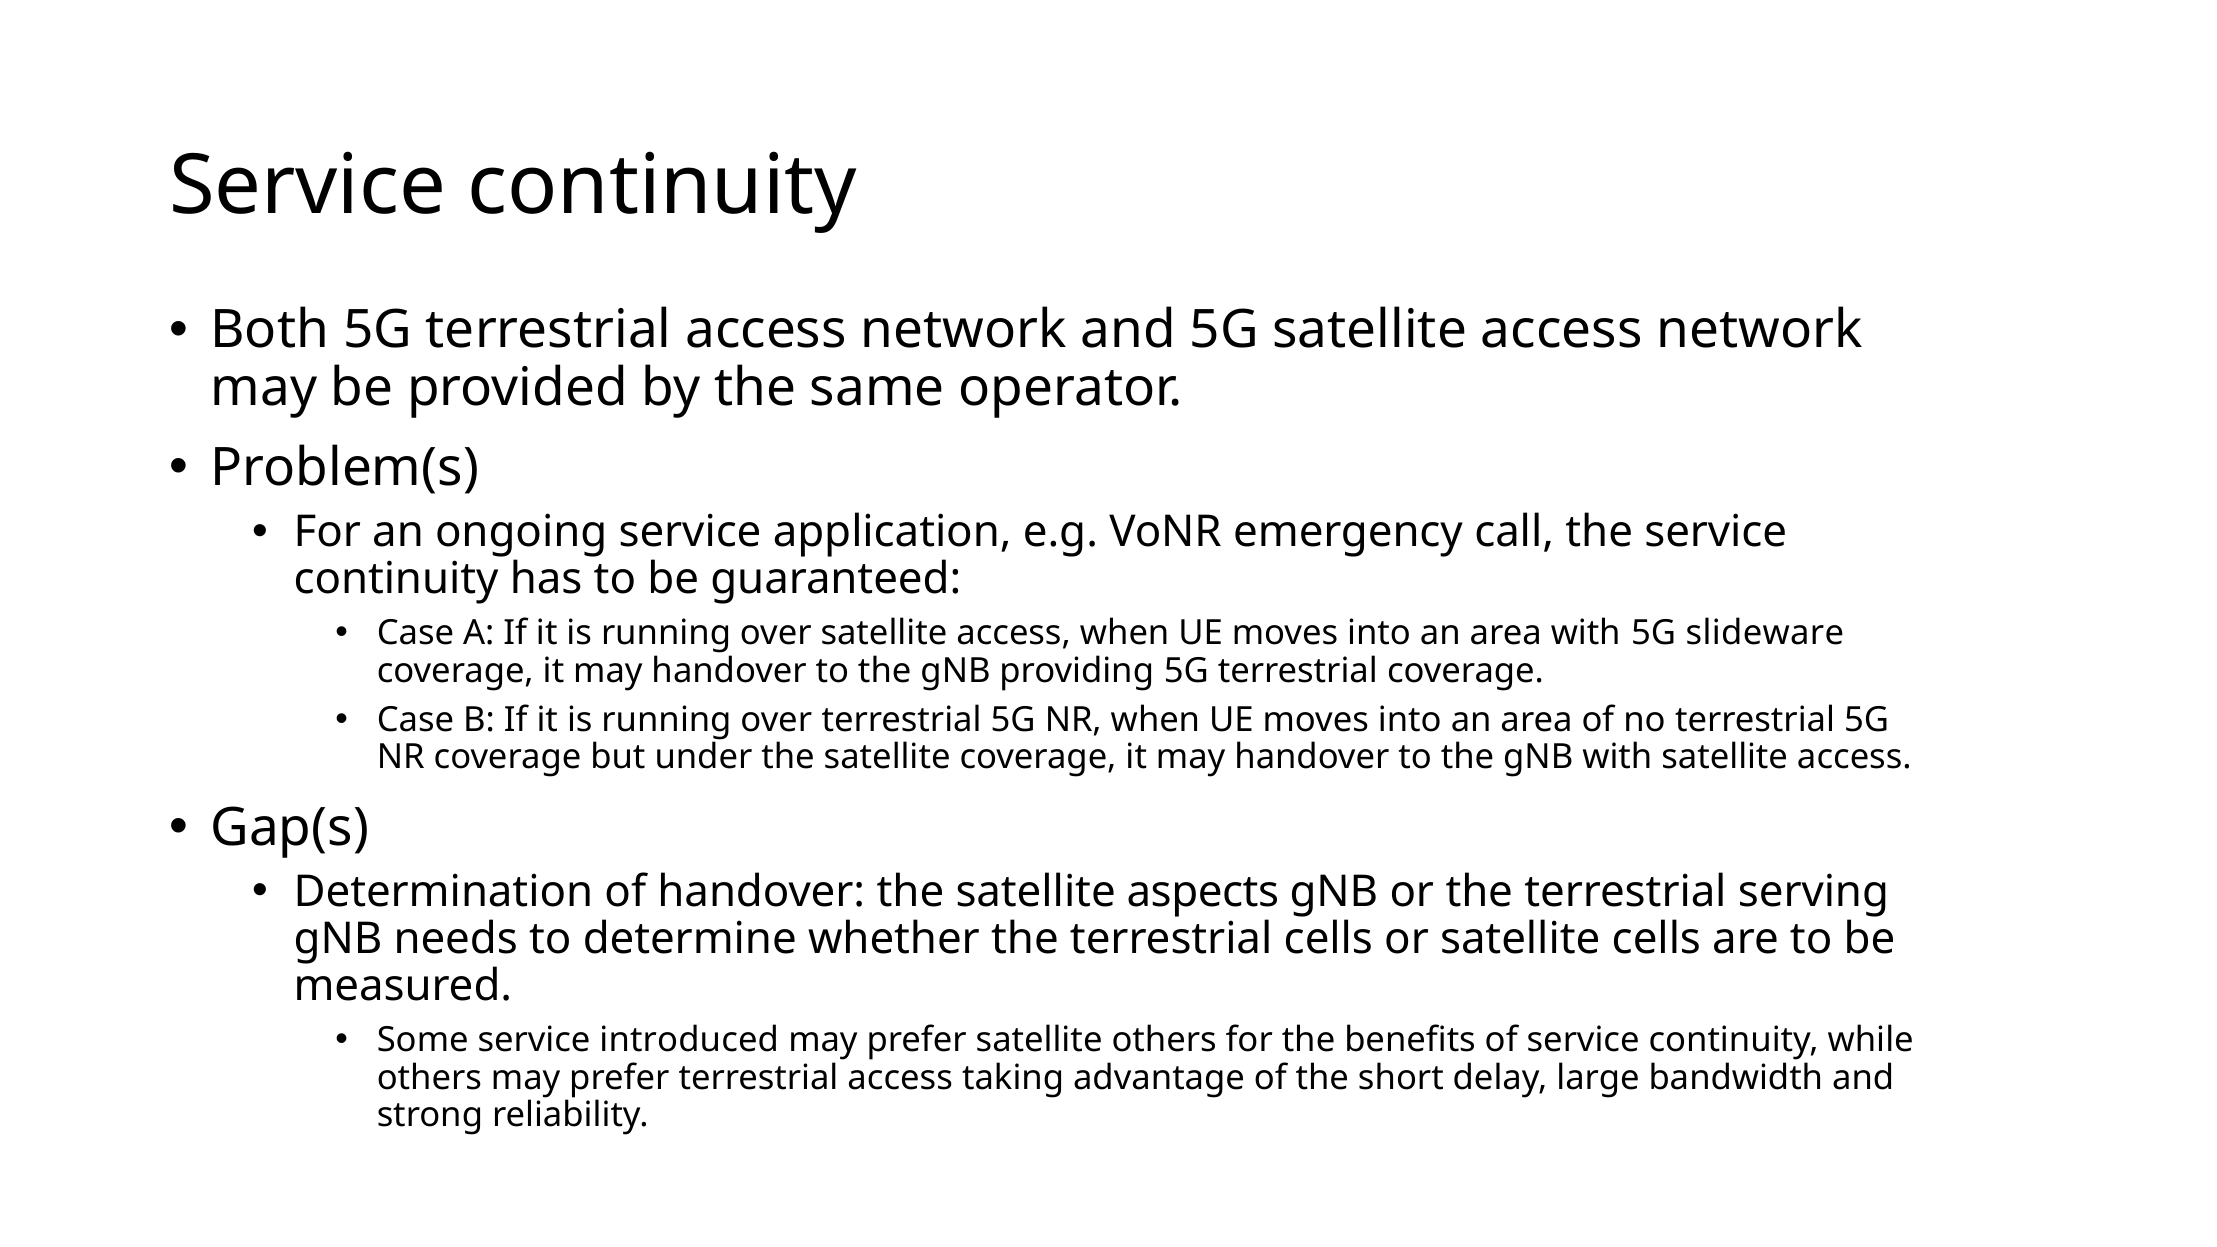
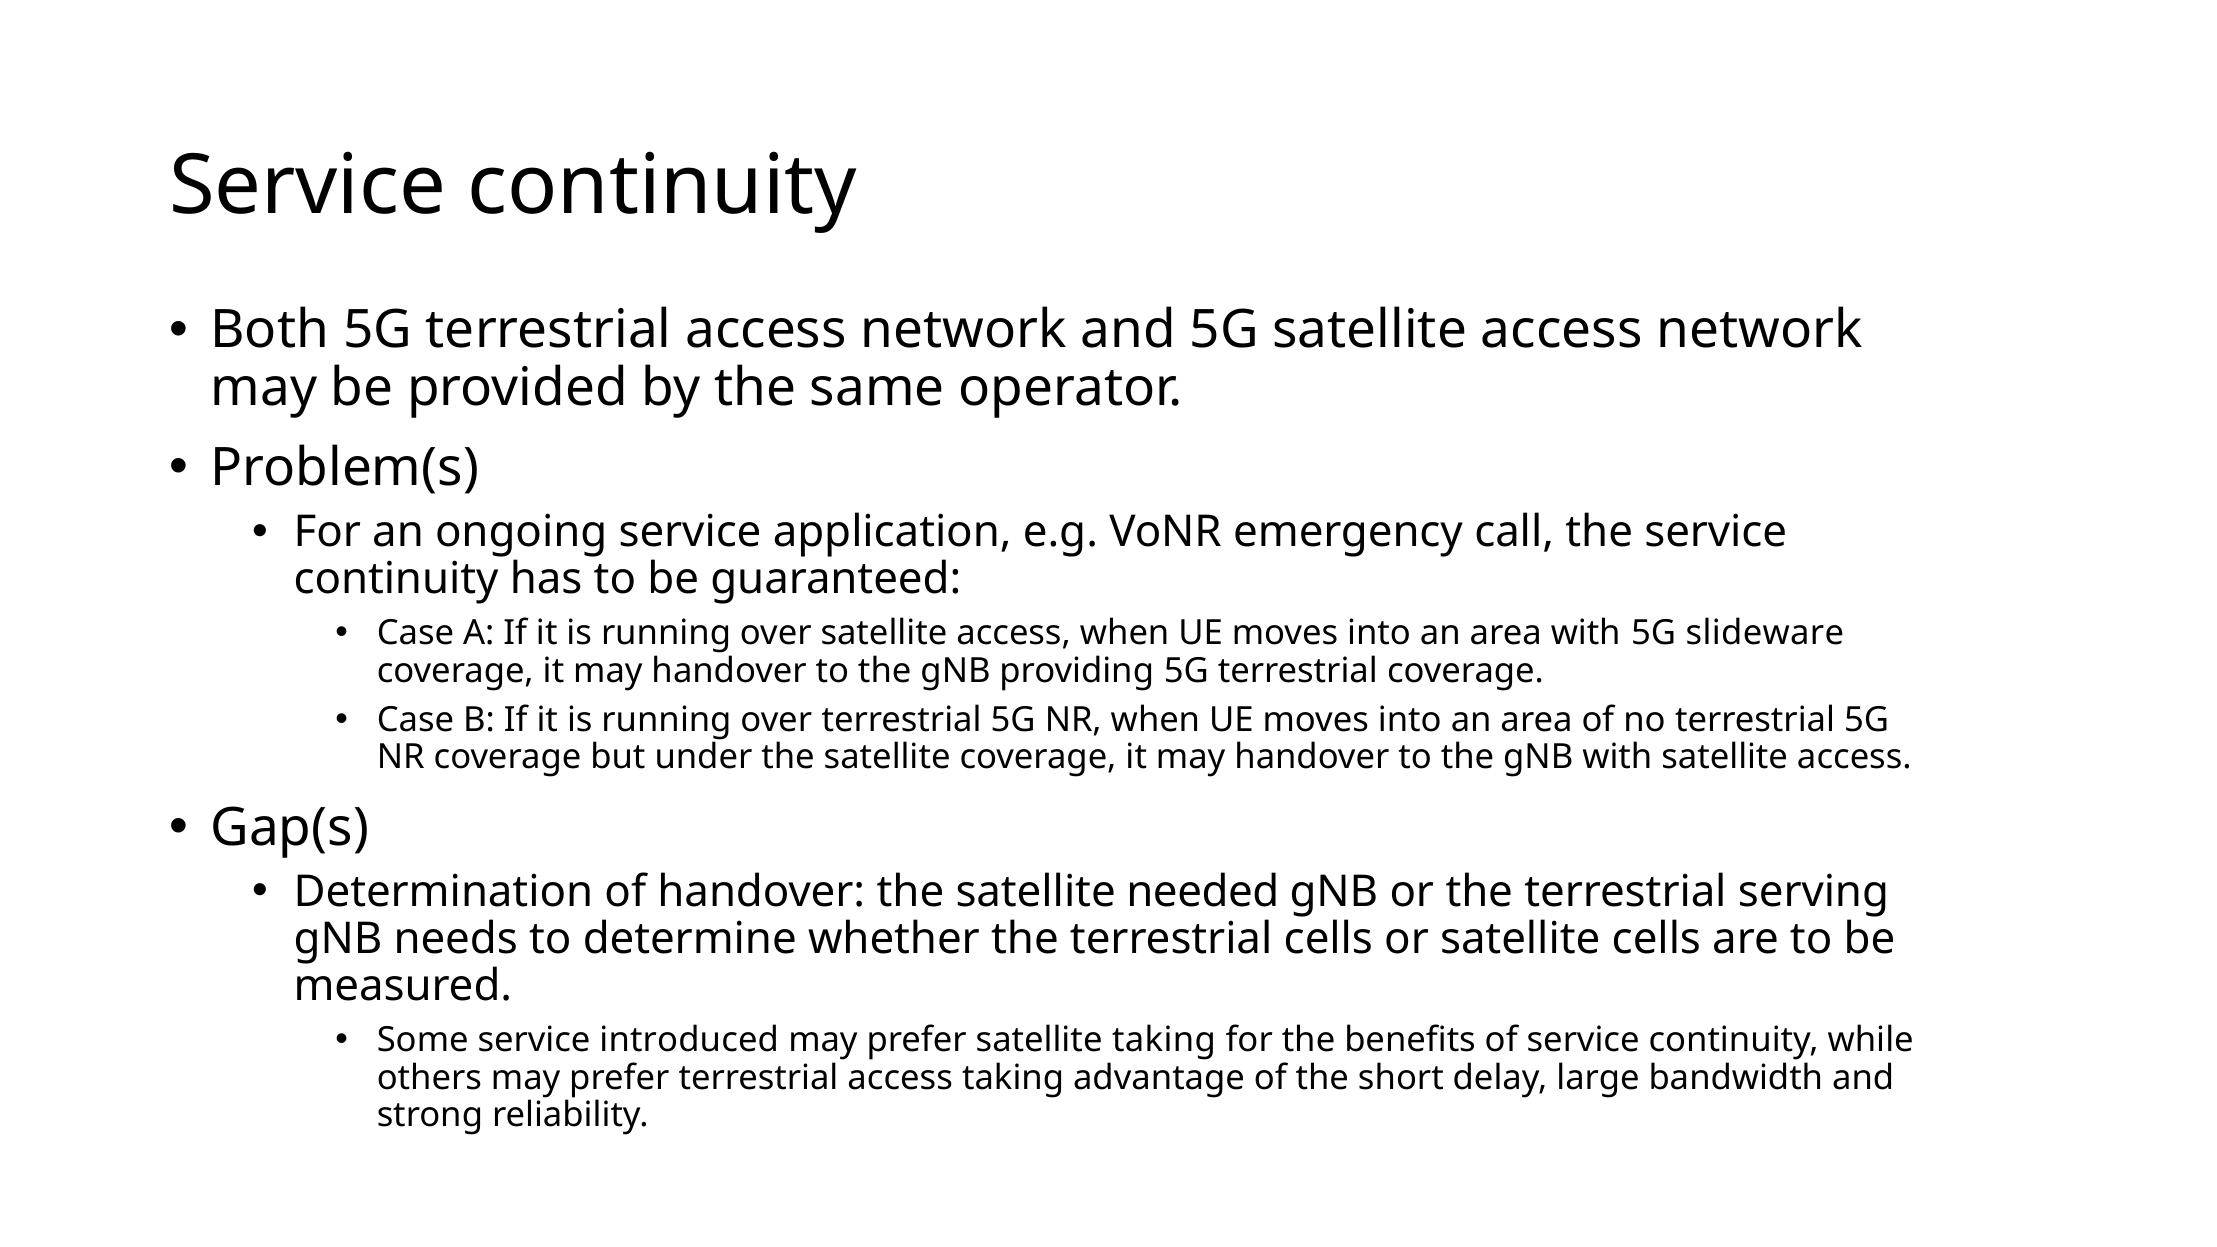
aspects: aspects -> needed
satellite others: others -> taking
